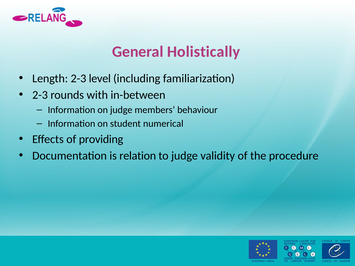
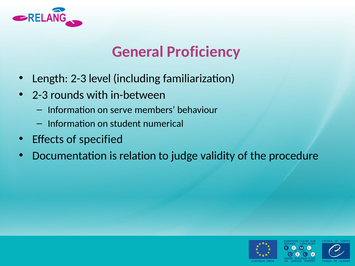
Holistically: Holistically -> Proficiency
on judge: judge -> serve
providing: providing -> specified
